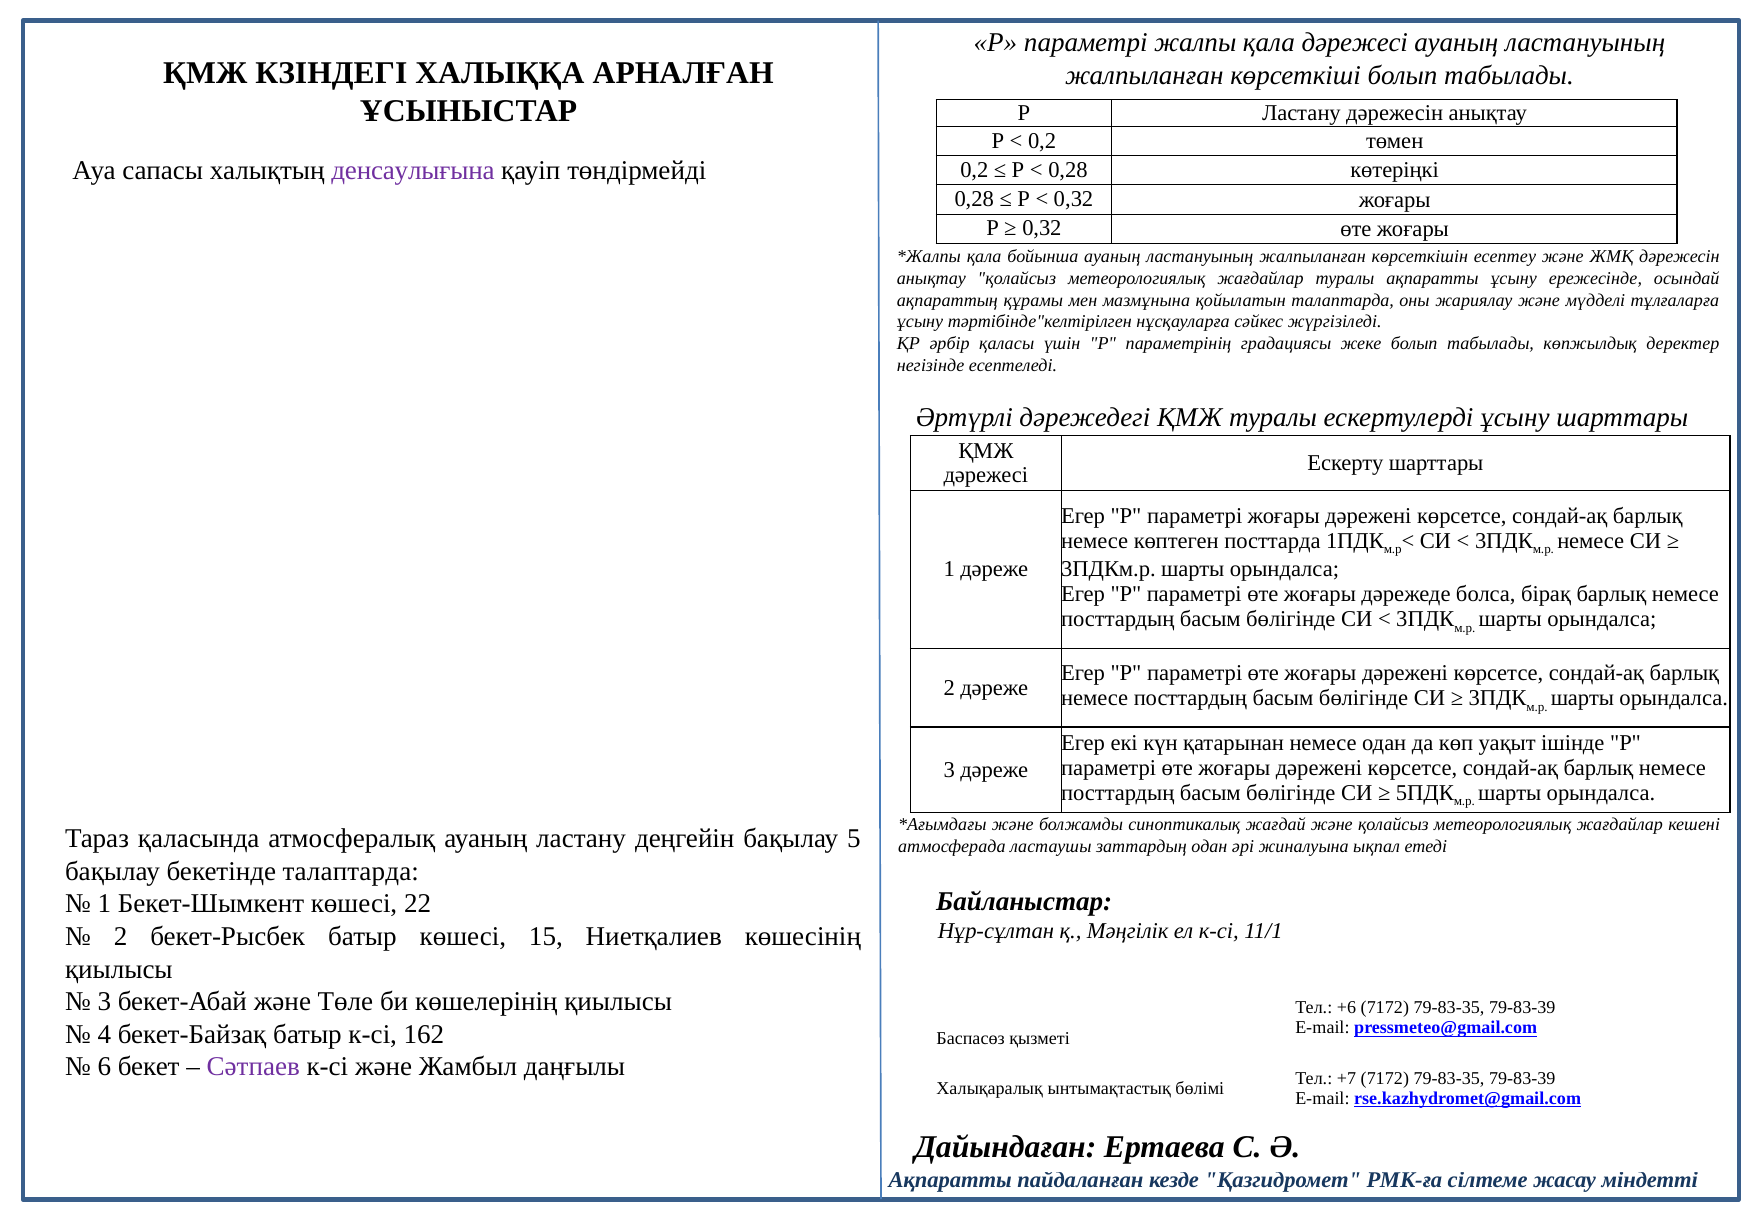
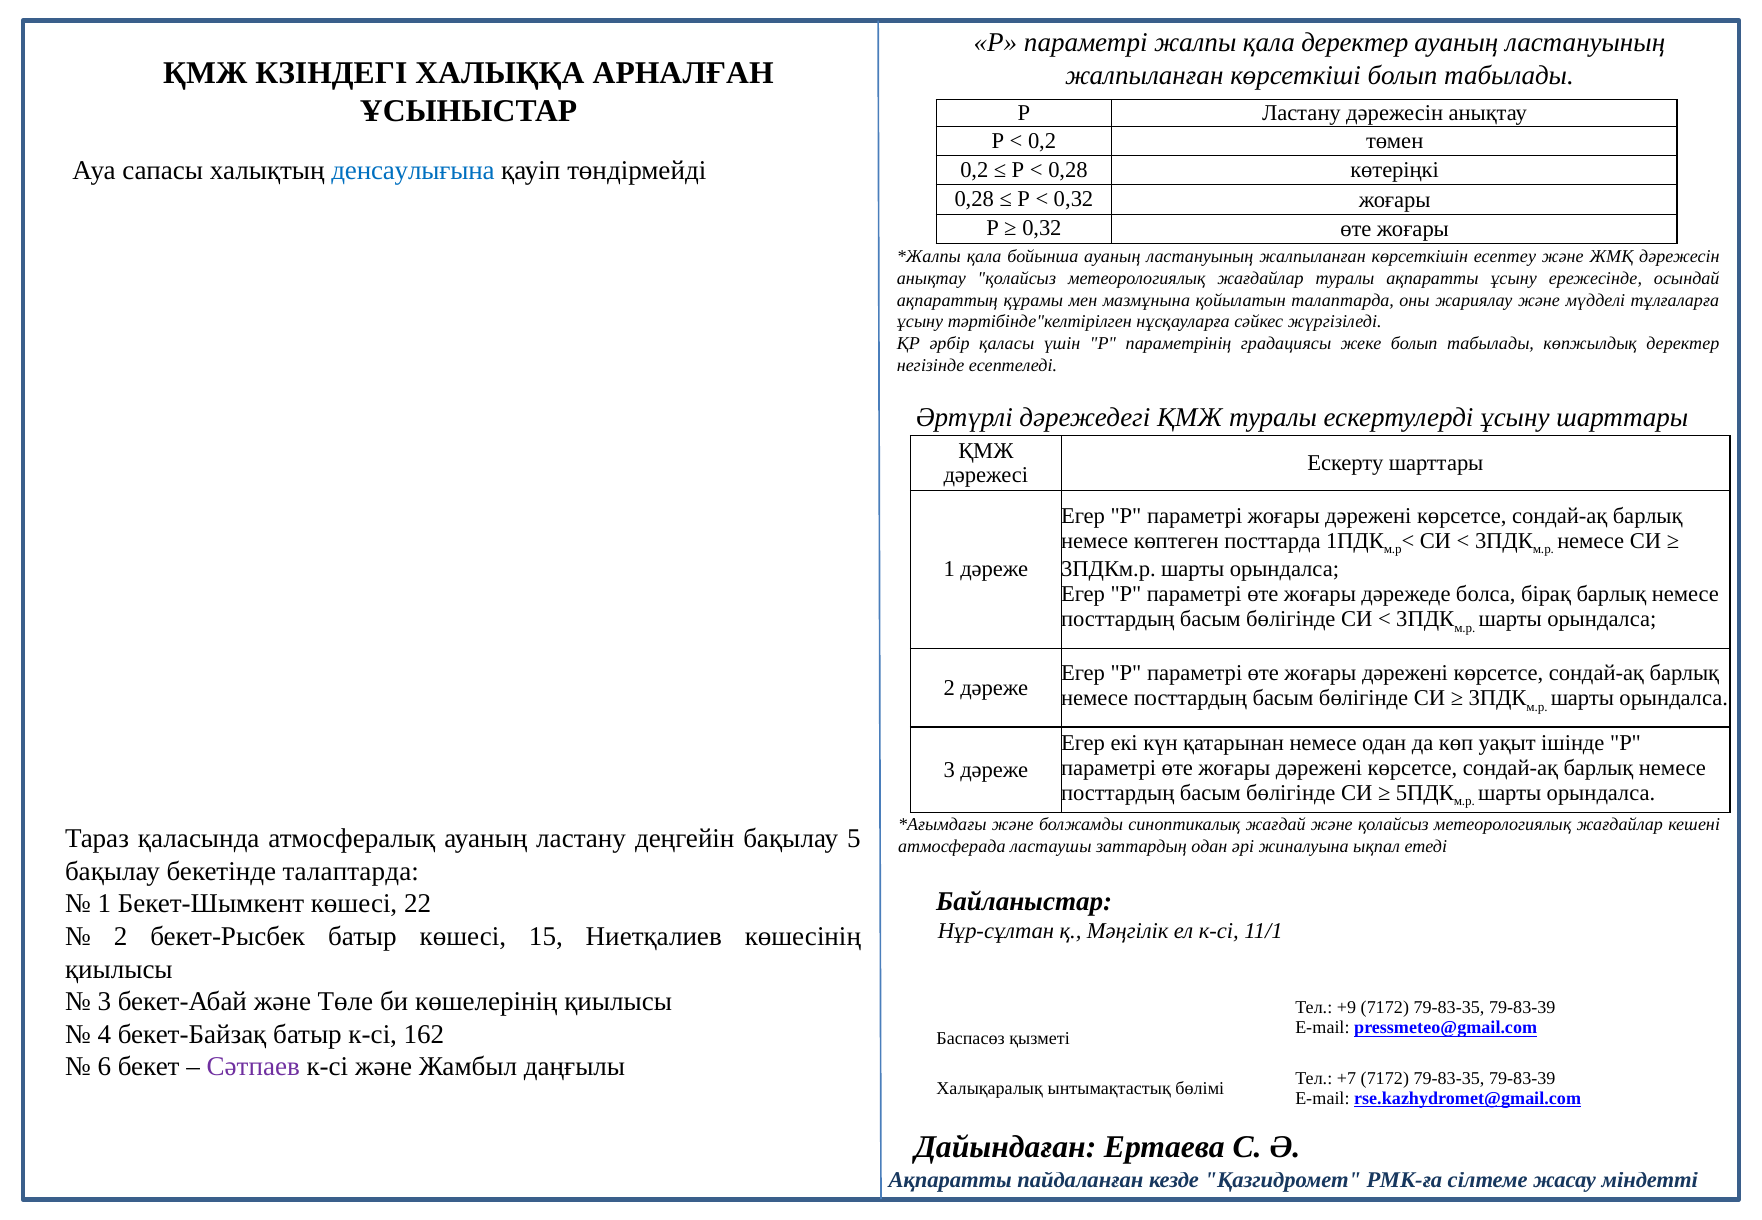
қала дәрежесі: дәрежесі -> деректер
денсаулығына colour: purple -> blue
+6: +6 -> +9
